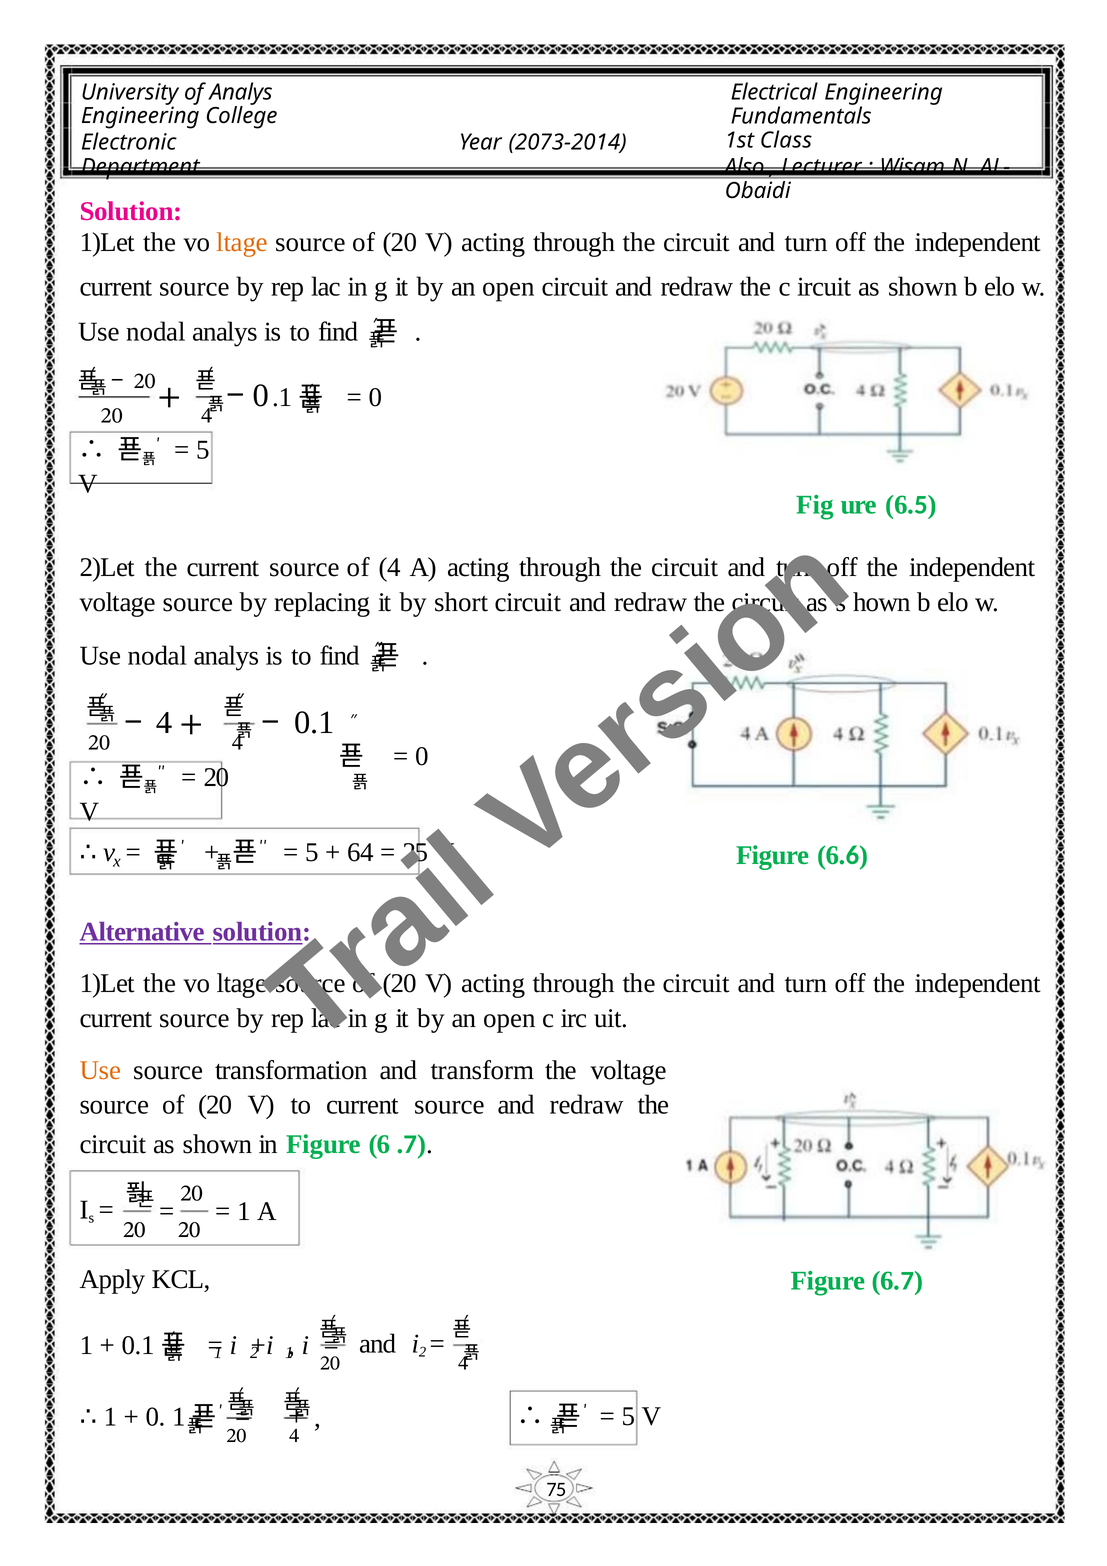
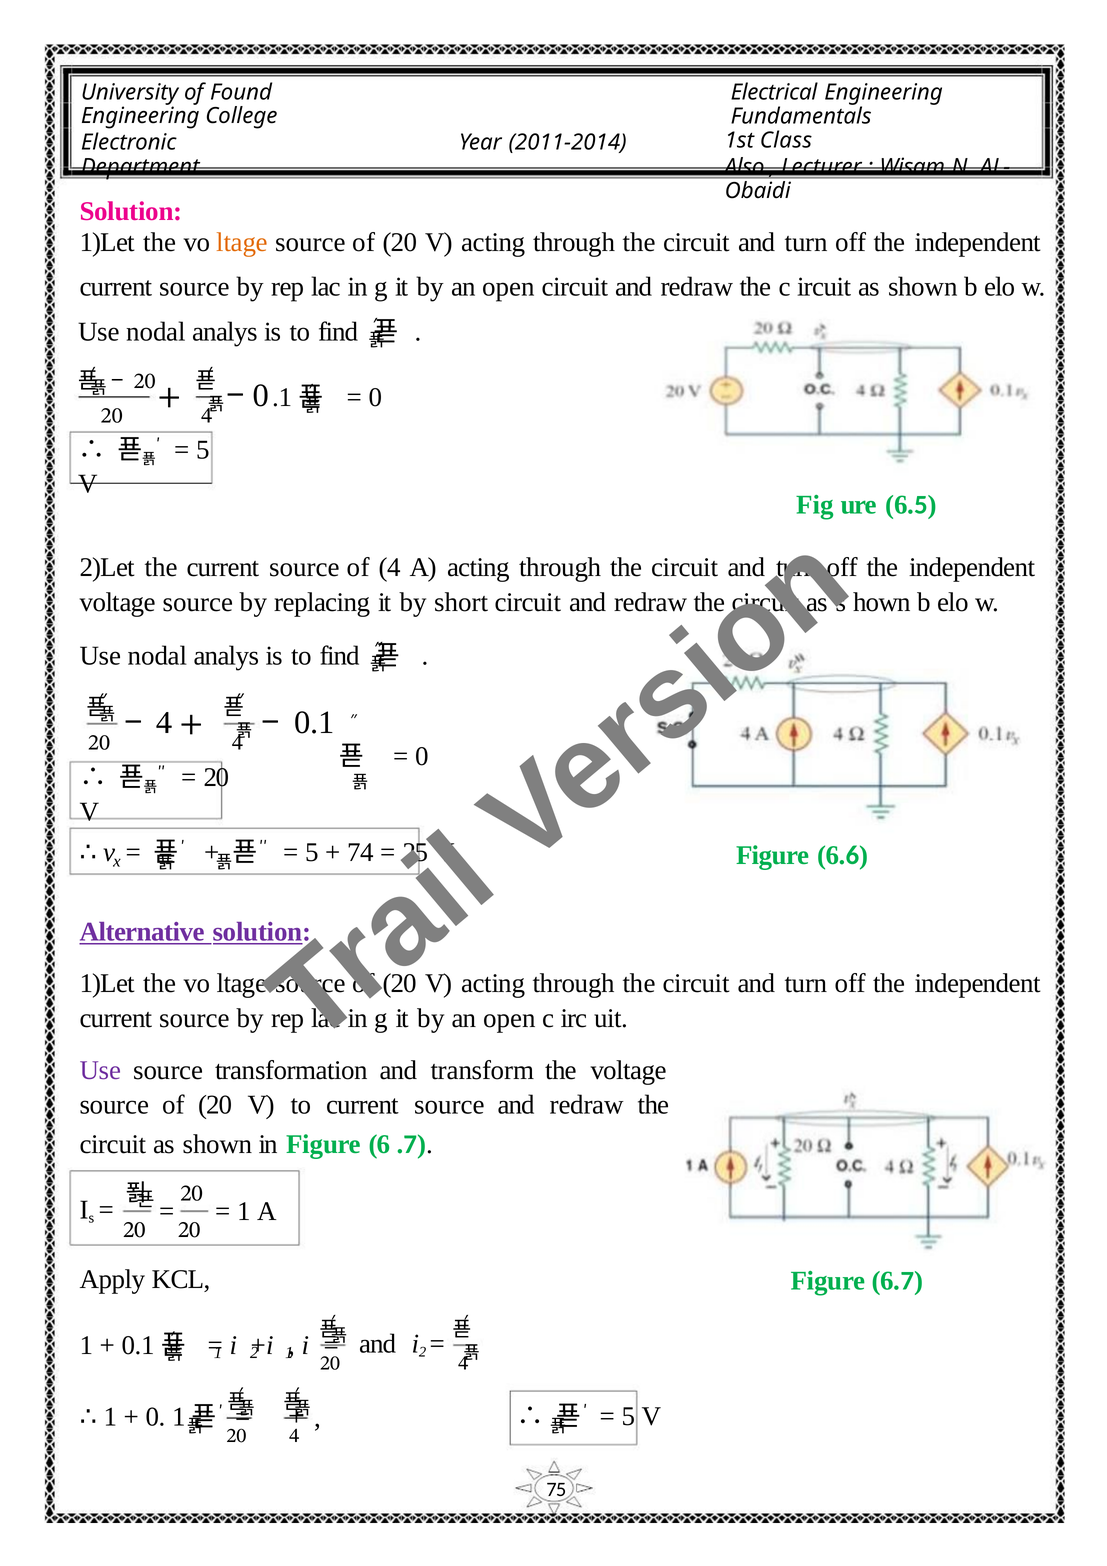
of Analys: Analys -> Found
2073-2014: 2073-2014 -> 2011-2014
64: 64 -> 74
Use at (100, 1071) colour: orange -> purple
